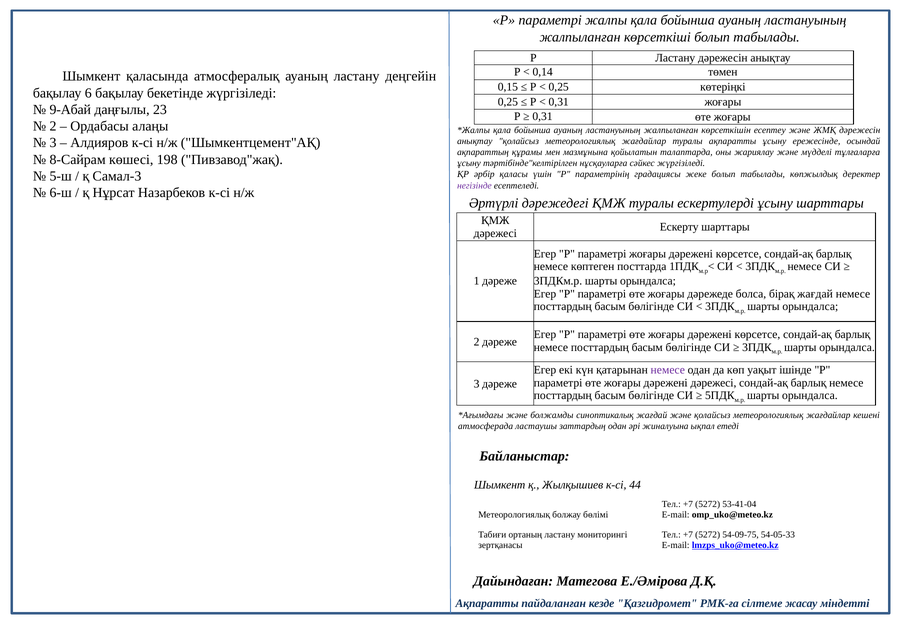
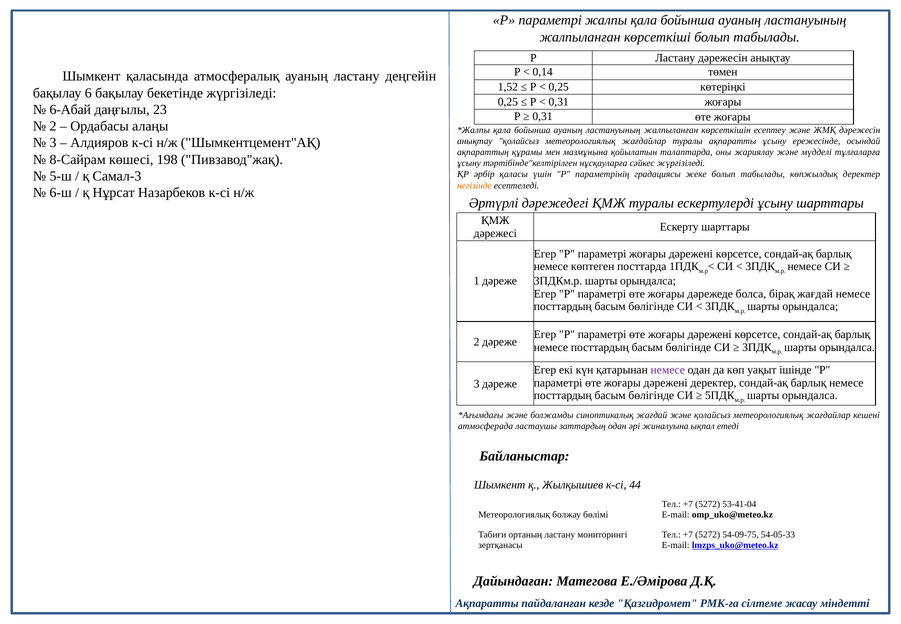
0,15: 0,15 -> 1,52
9-Абай: 9-Абай -> 6-Абай
негізінде colour: purple -> orange
дәрежені дәрежесі: дәрежесі -> деректер
